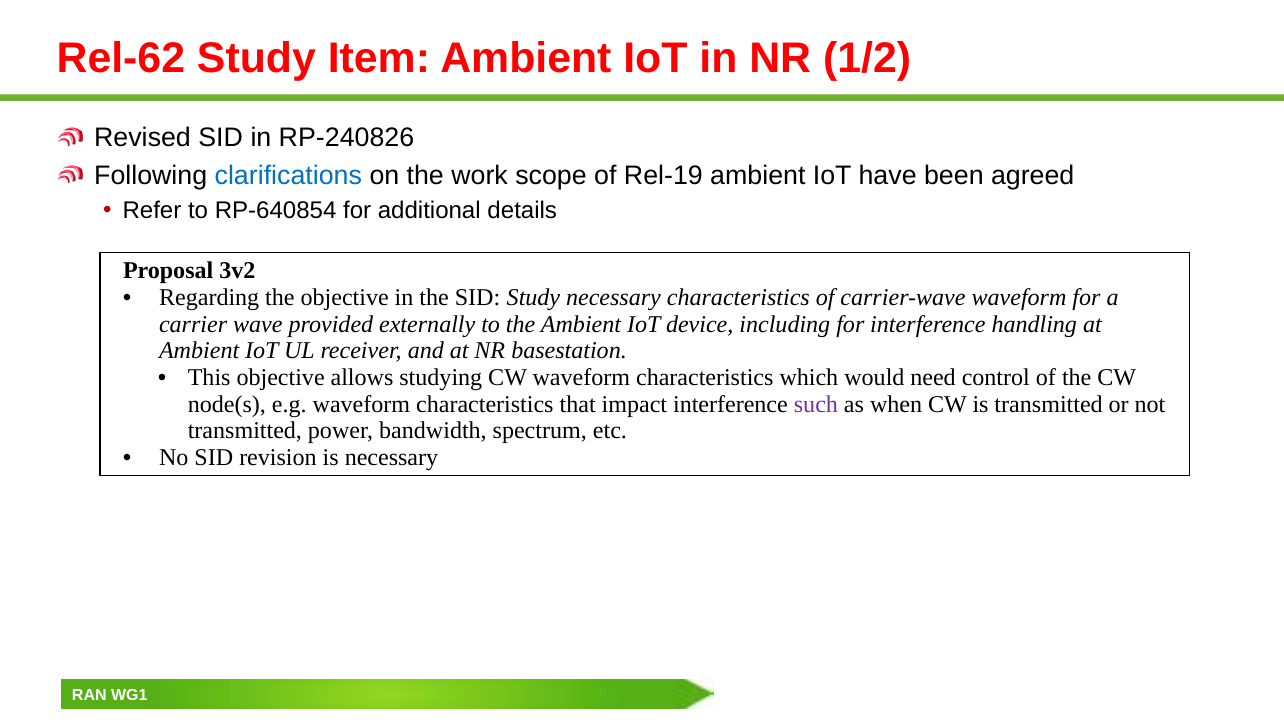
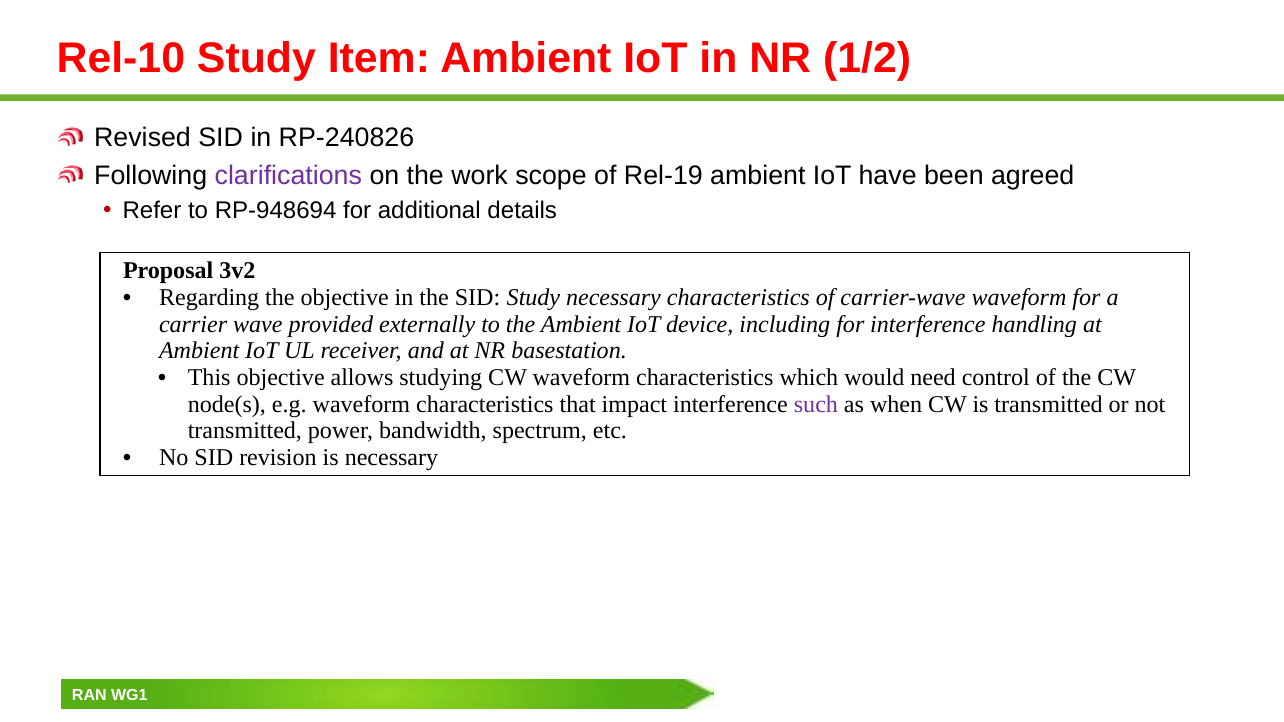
Rel-62: Rel-62 -> Rel-10
clarifications colour: blue -> purple
RP-640854: RP-640854 -> RP-948694
